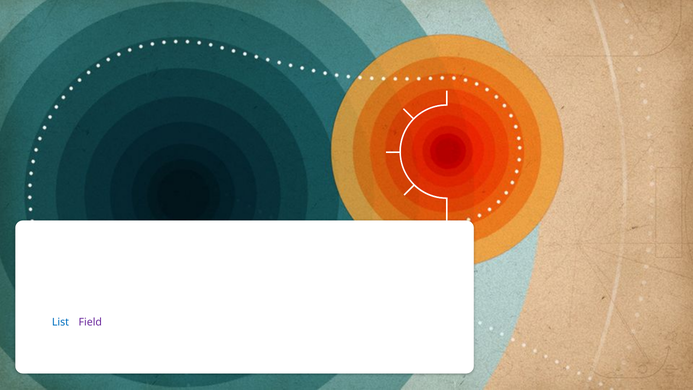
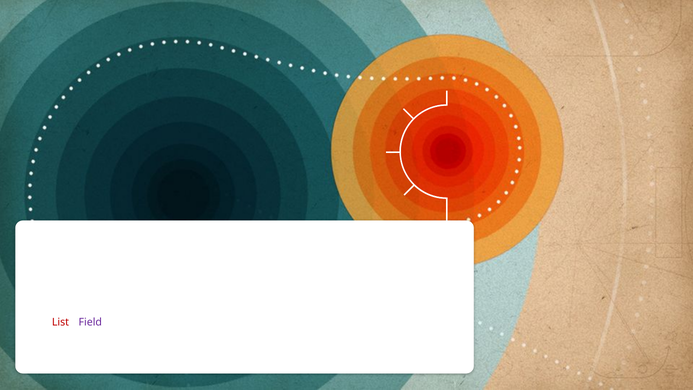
List colour: blue -> red
